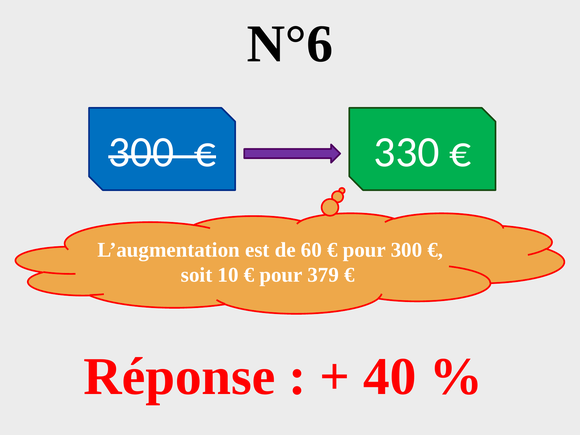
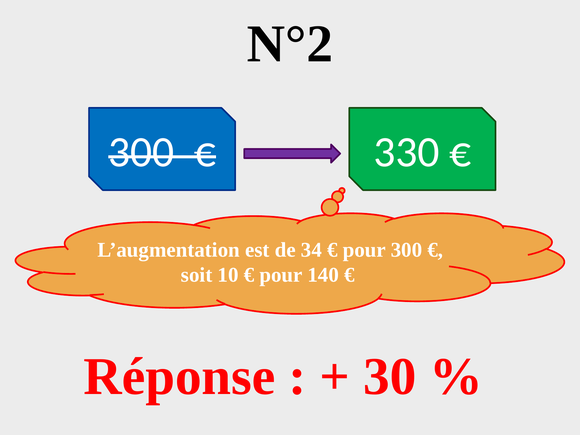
N°6: N°6 -> N°2
60: 60 -> 34
379: 379 -> 140
40: 40 -> 30
